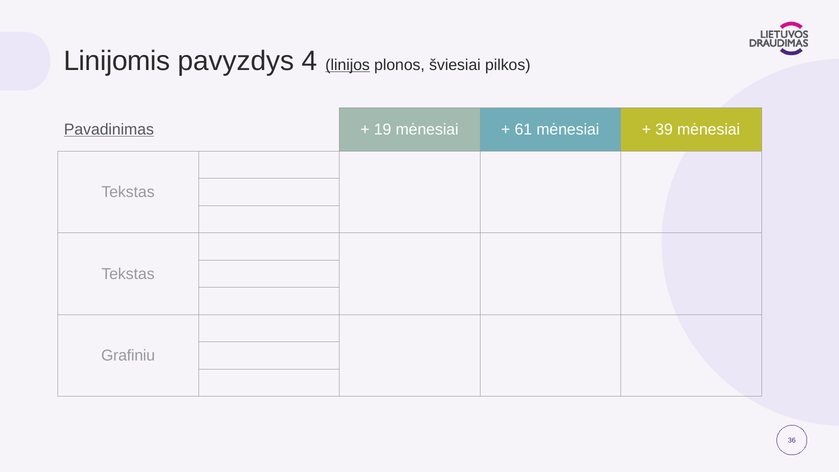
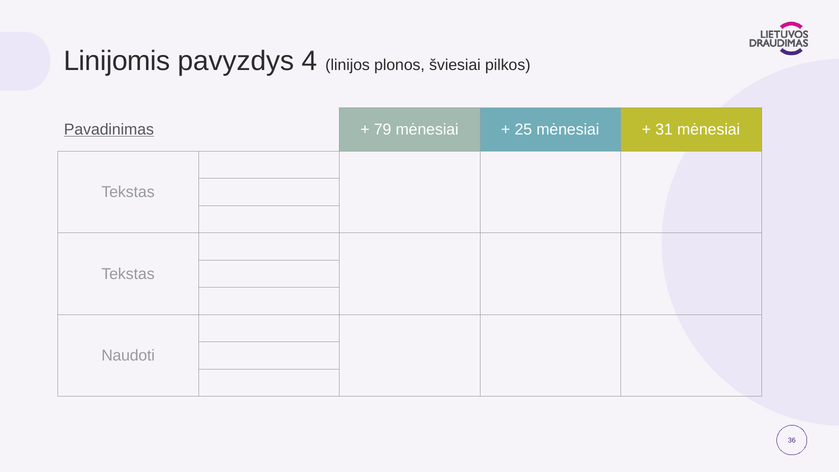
linijos underline: present -> none
19: 19 -> 79
61: 61 -> 25
39: 39 -> 31
Grafiniu: Grafiniu -> Naudoti
